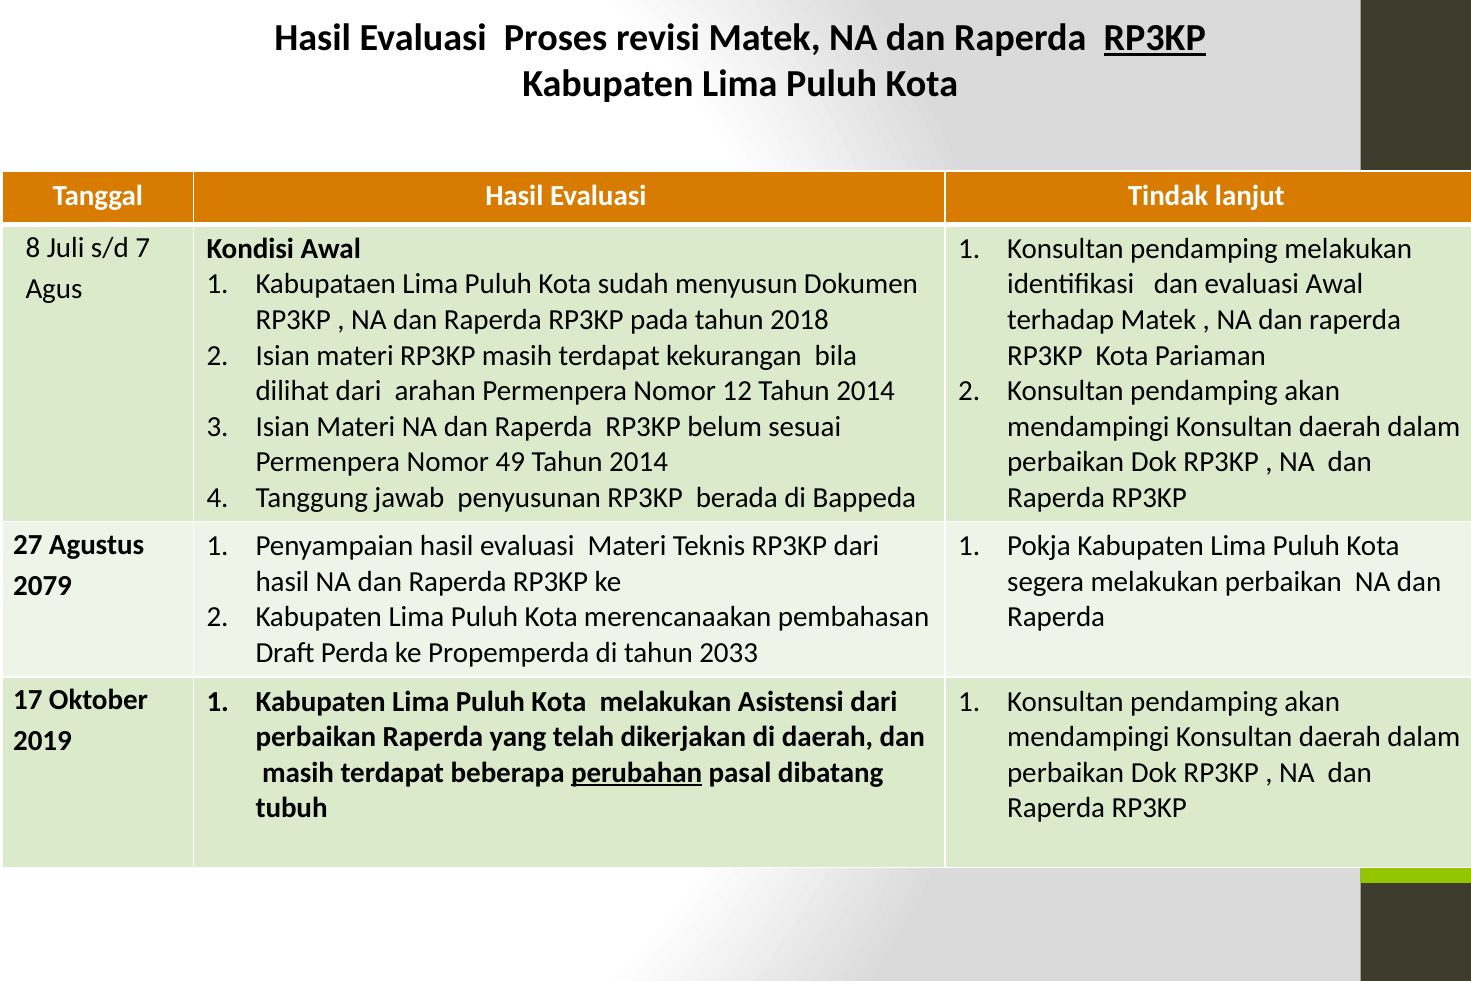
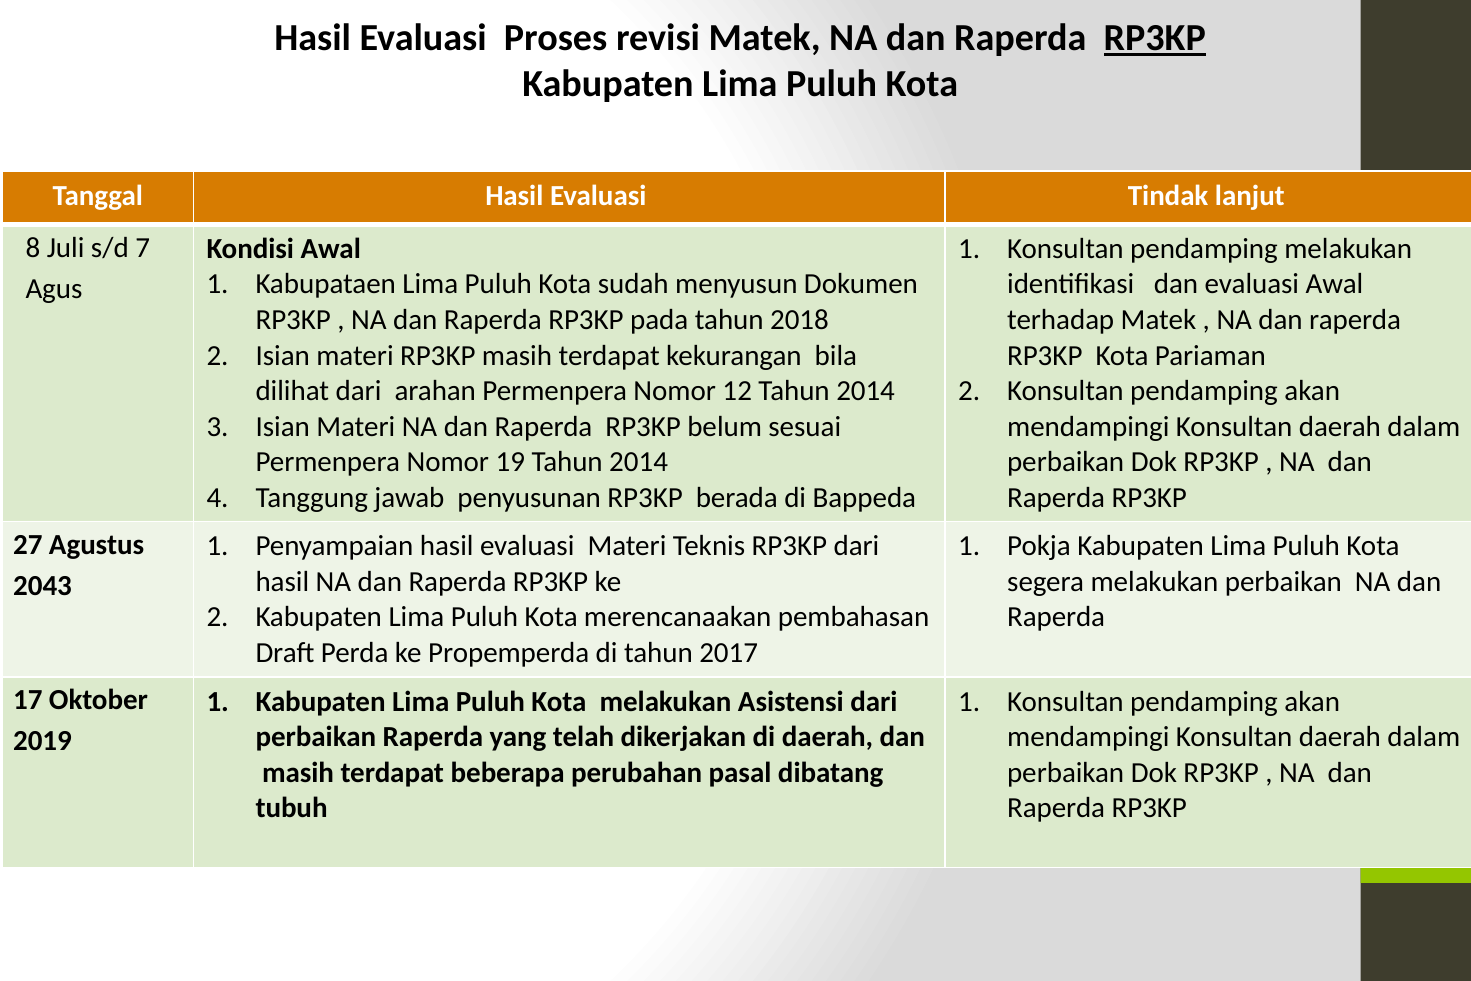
49: 49 -> 19
2079: 2079 -> 2043
2033: 2033 -> 2017
perubahan underline: present -> none
